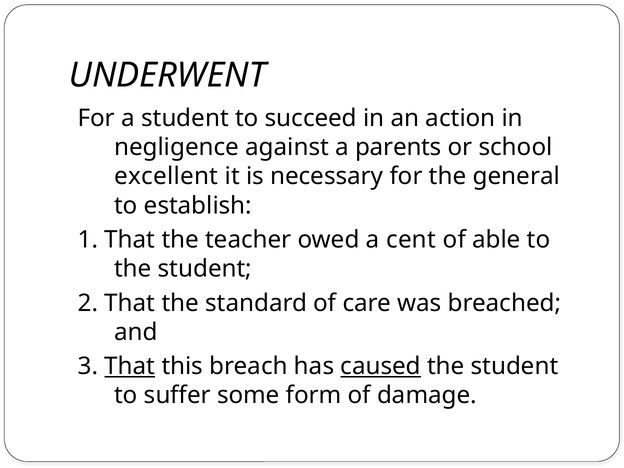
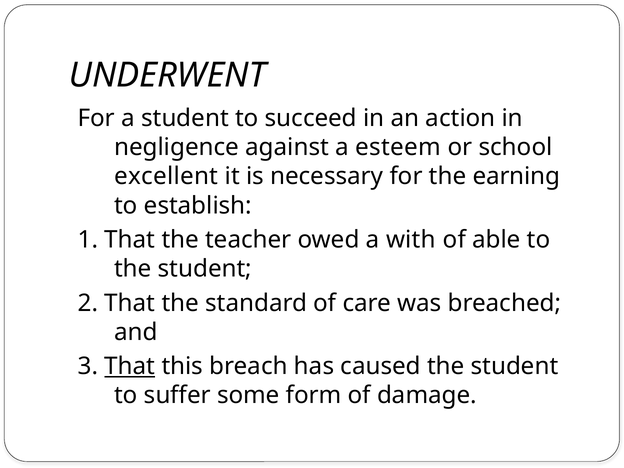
parents: parents -> esteem
general: general -> earning
cent: cent -> with
caused underline: present -> none
